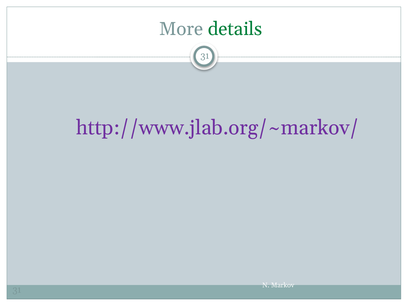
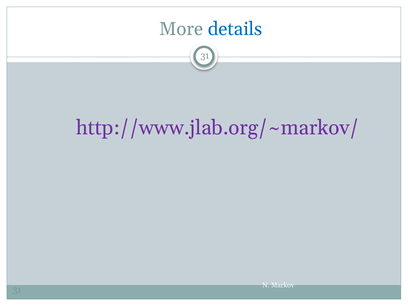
details colour: green -> blue
